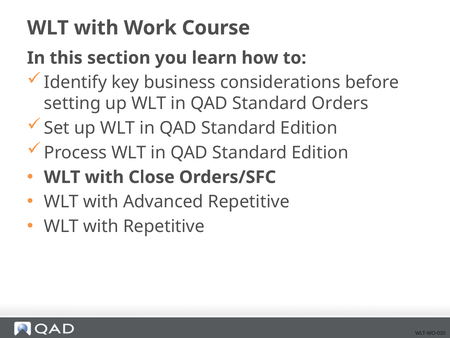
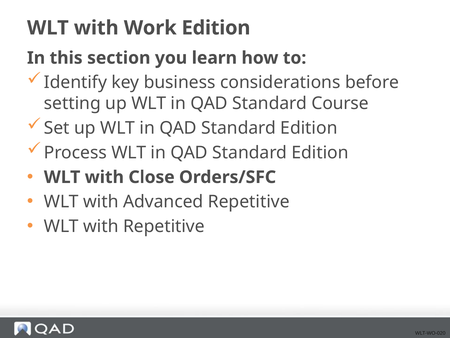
Work Course: Course -> Edition
Orders: Orders -> Course
